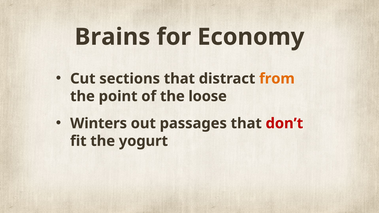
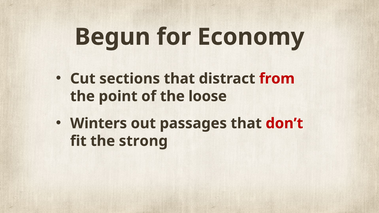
Brains: Brains -> Begun
from colour: orange -> red
yogurt: yogurt -> strong
